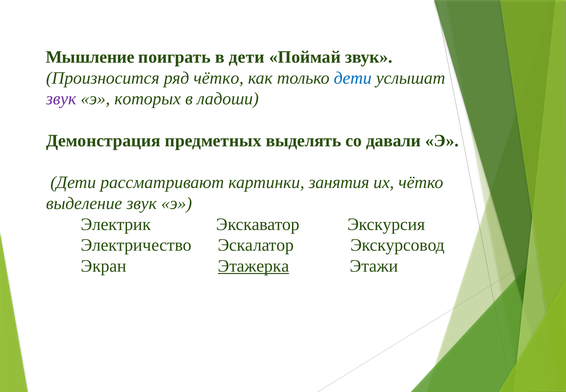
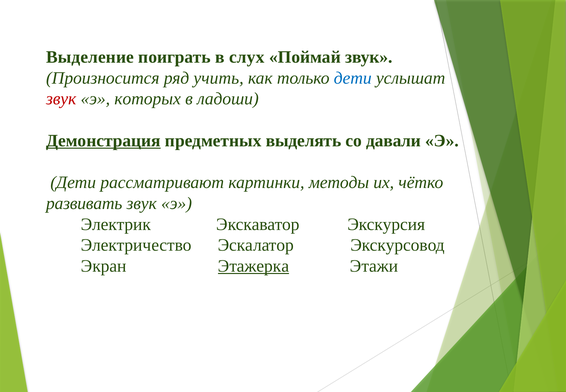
Мышление: Мышление -> Выделение
в дети: дети -> слух
ряд чётко: чётко -> учить
звук at (61, 99) colour: purple -> red
Демонстрация underline: none -> present
занятия: занятия -> методы
выделение: выделение -> развивать
